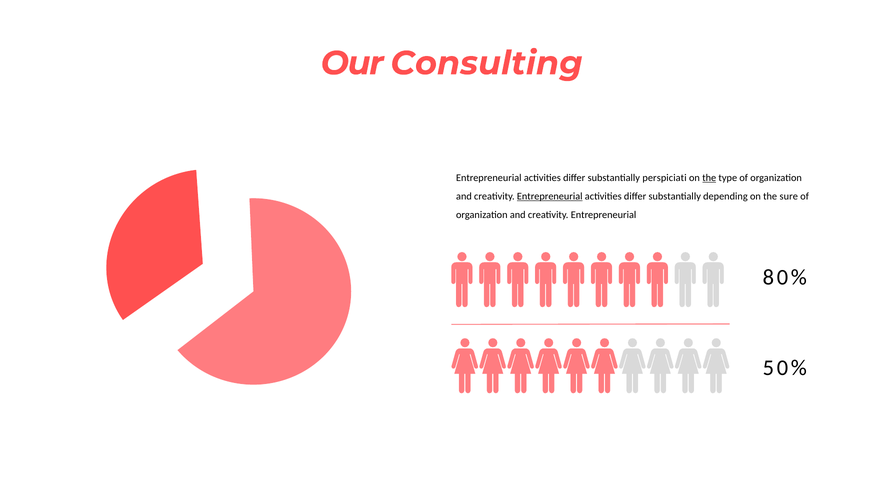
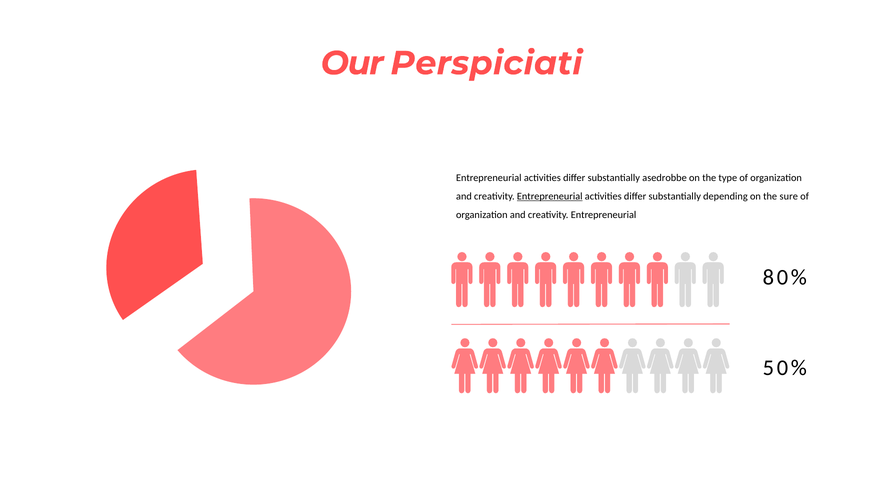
Consulting: Consulting -> Perspiciati
perspiciati: perspiciati -> asedrobbe
the at (709, 178) underline: present -> none
